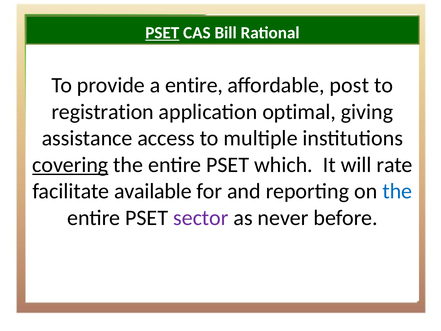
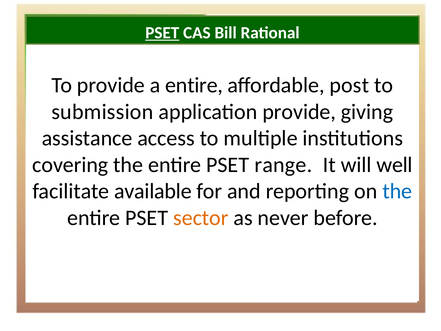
registration: registration -> submission
application optimal: optimal -> provide
covering underline: present -> none
which: which -> range
rate: rate -> well
sector colour: purple -> orange
